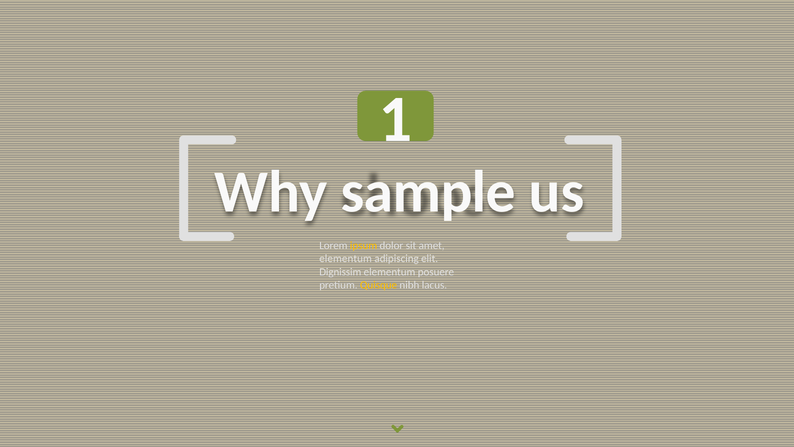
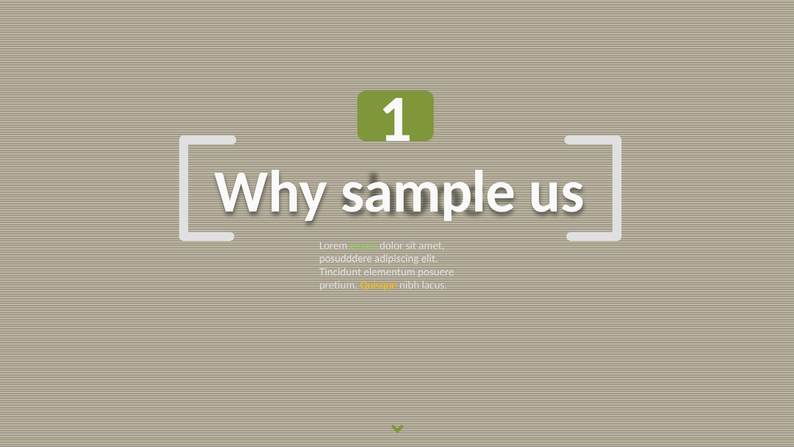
ipsum colour: yellow -> light green
elementum at (346, 258): elementum -> posudddere
Dignissim: Dignissim -> Tincidunt
